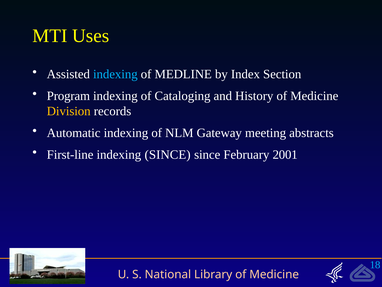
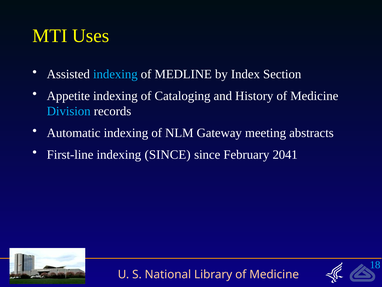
Program: Program -> Appetite
Division colour: yellow -> light blue
2001: 2001 -> 2041
